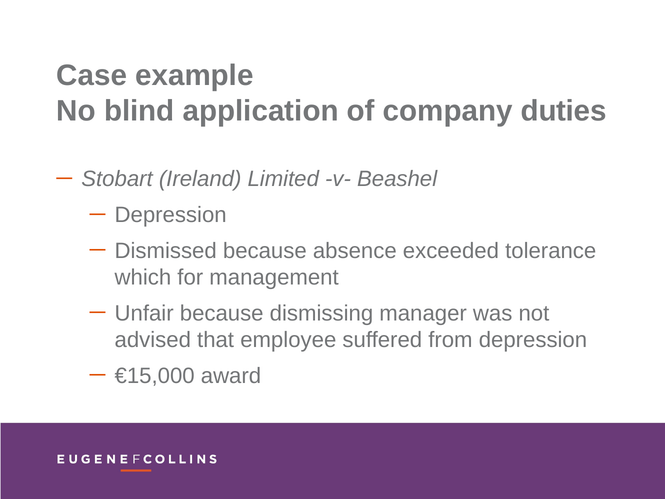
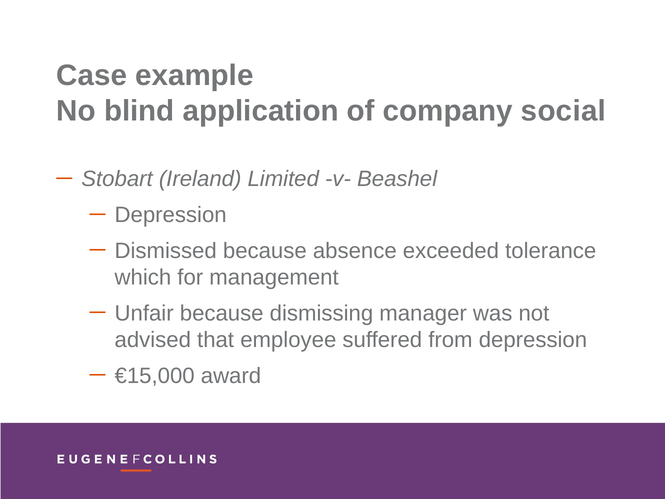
duties: duties -> social
